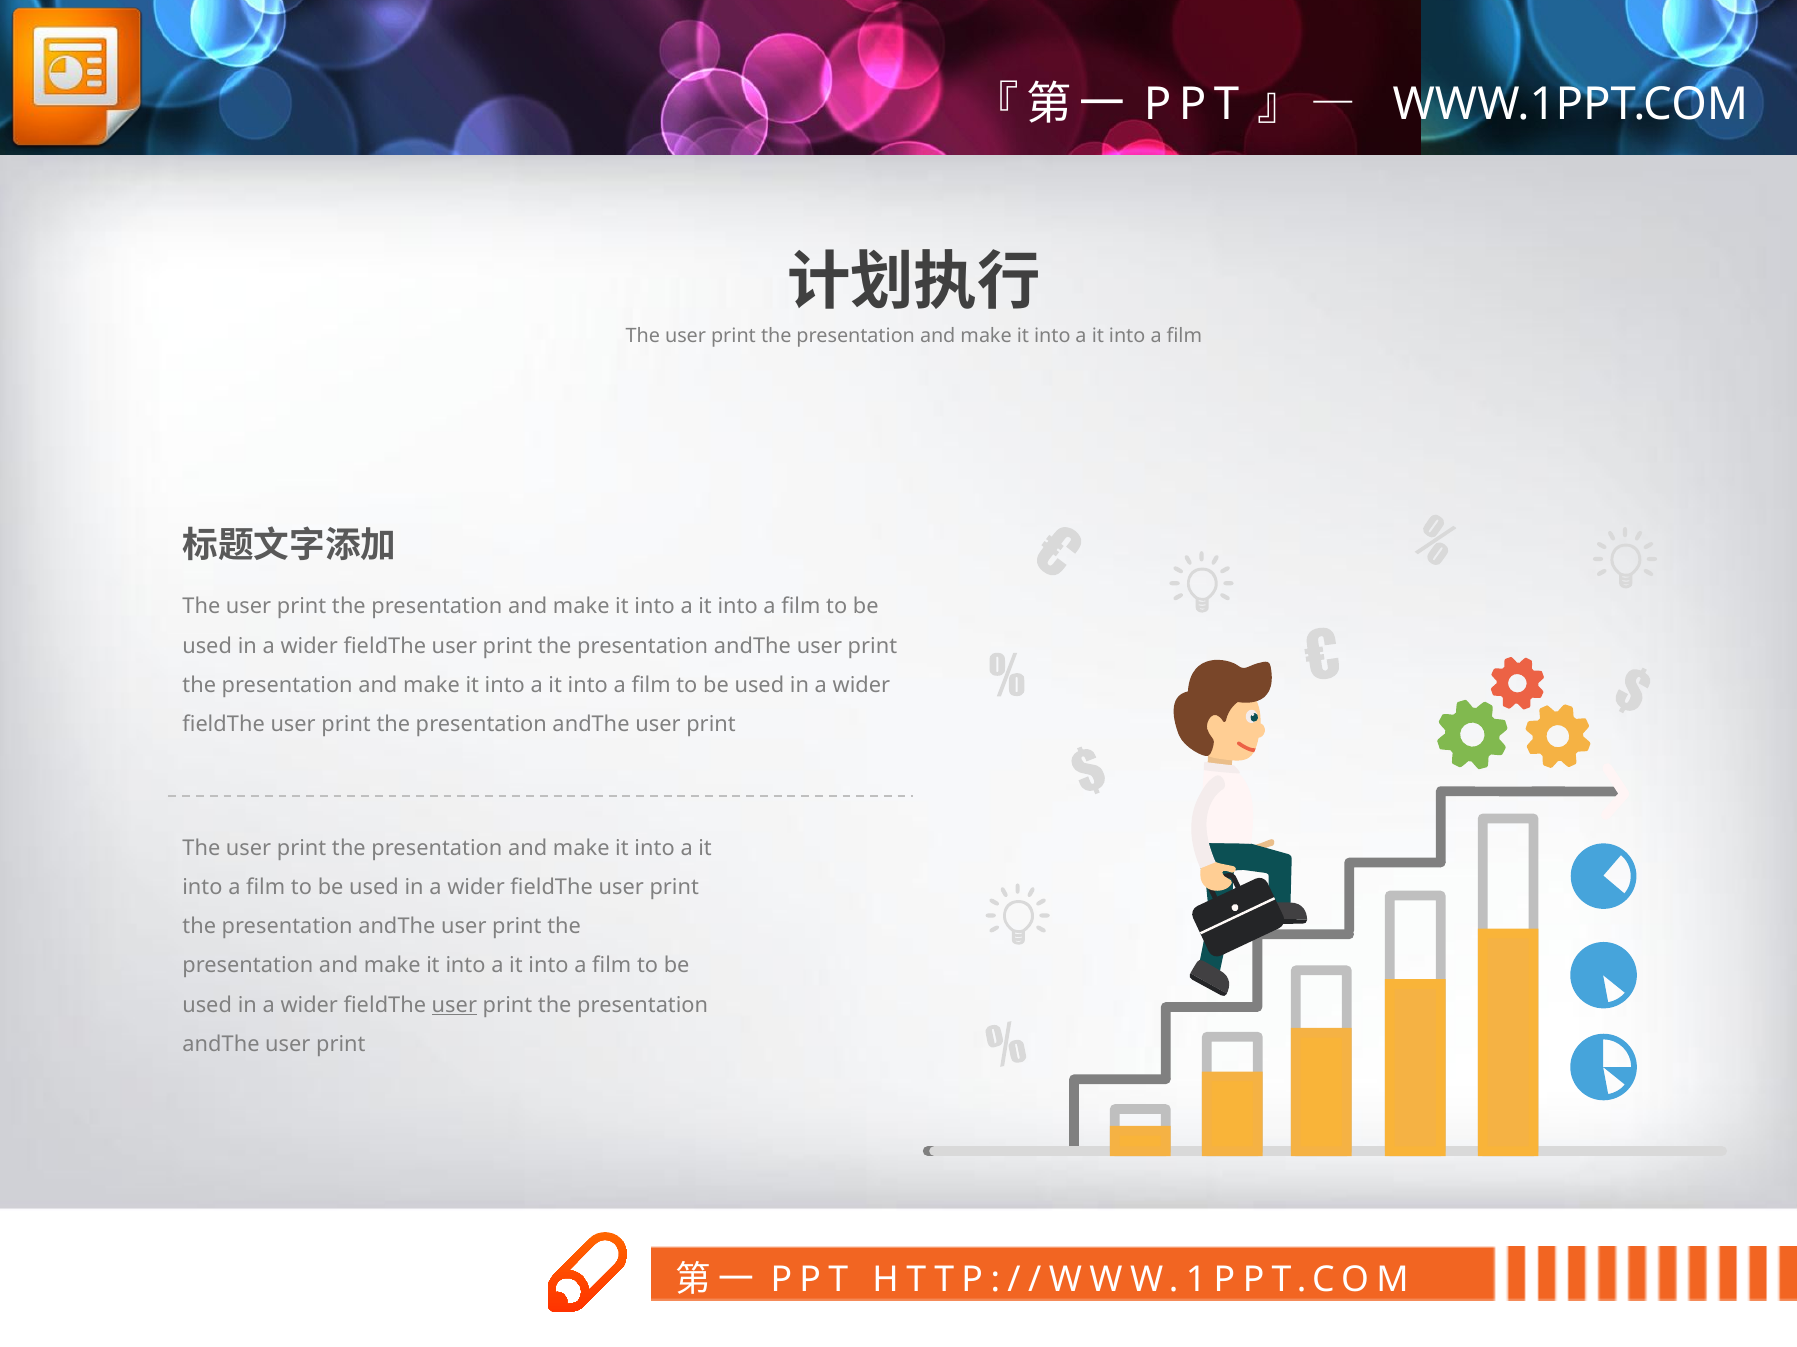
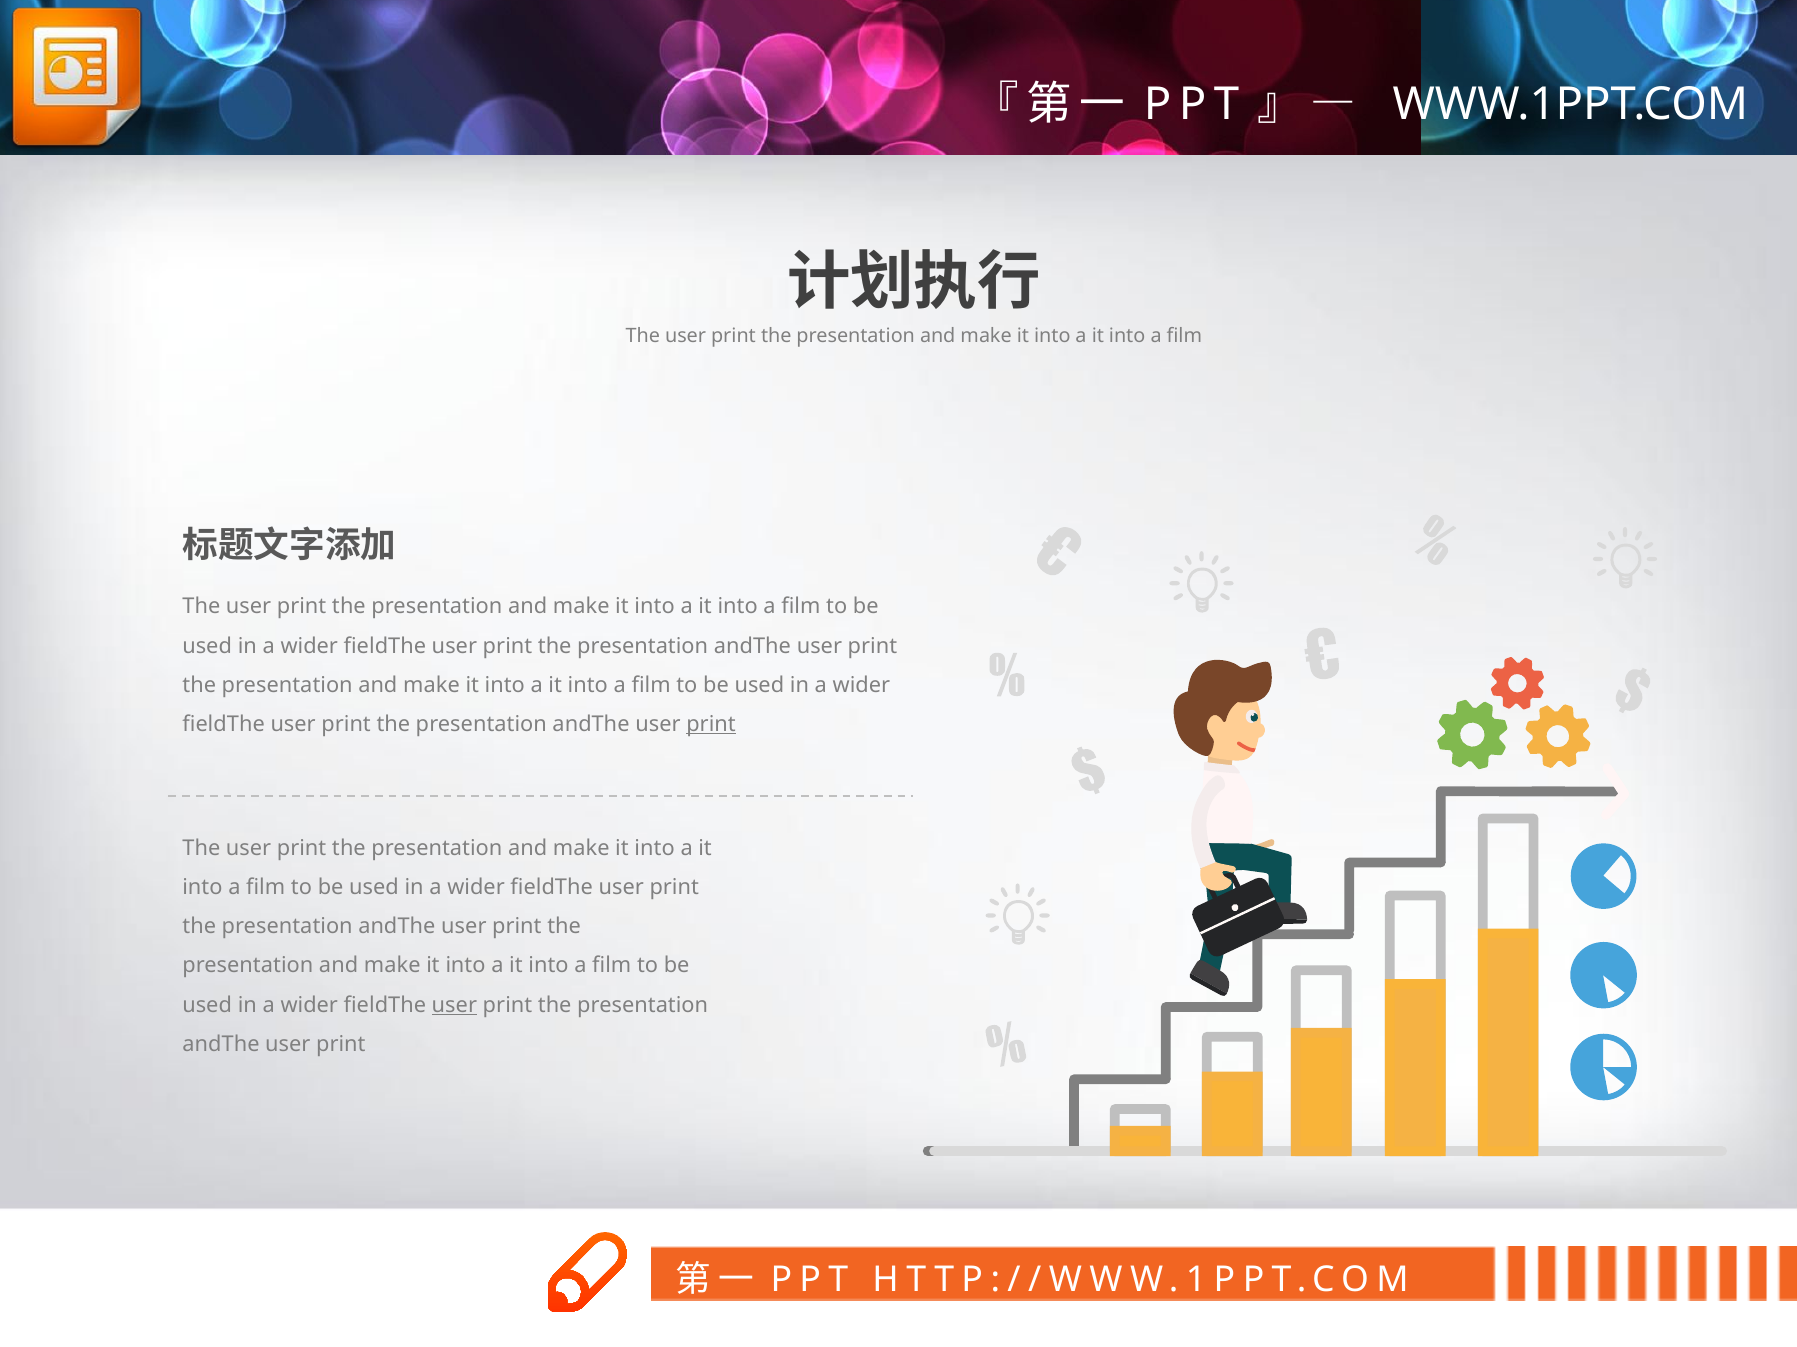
print at (711, 725) underline: none -> present
